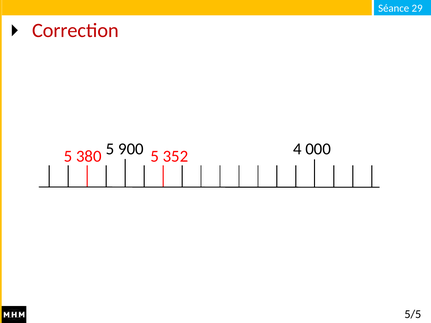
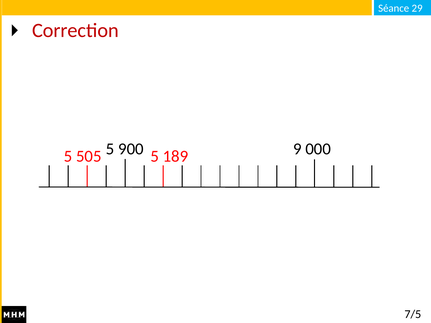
4: 4 -> 9
380: 380 -> 505
352: 352 -> 189
5/5: 5/5 -> 7/5
